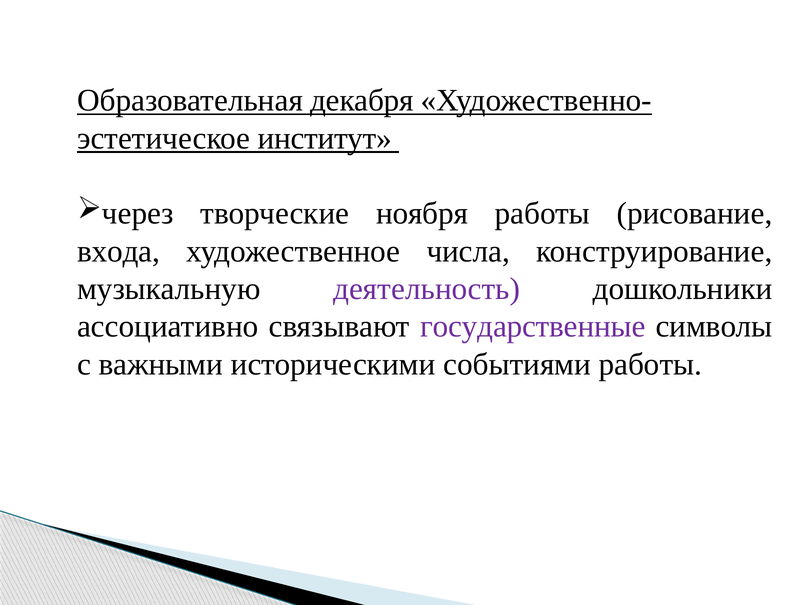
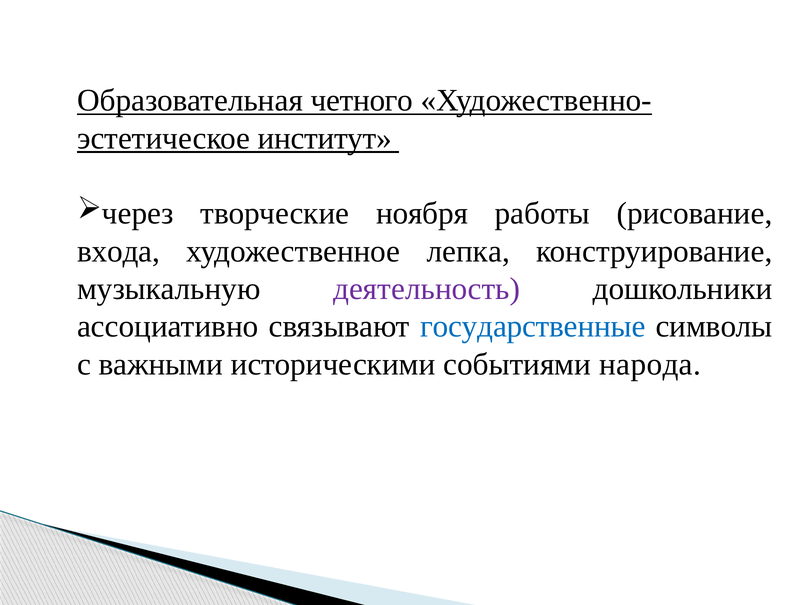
декабря: декабря -> четного
числа: числа -> лепка
государственные colour: purple -> blue
событиями работы: работы -> народа
